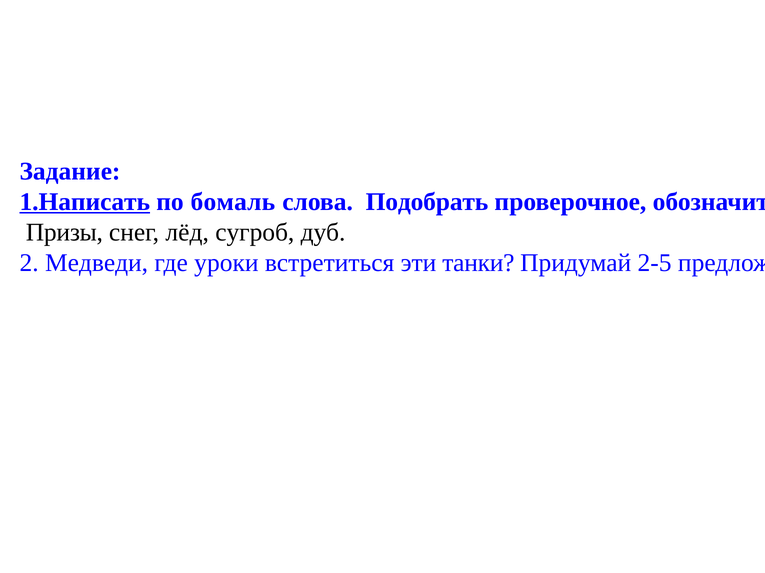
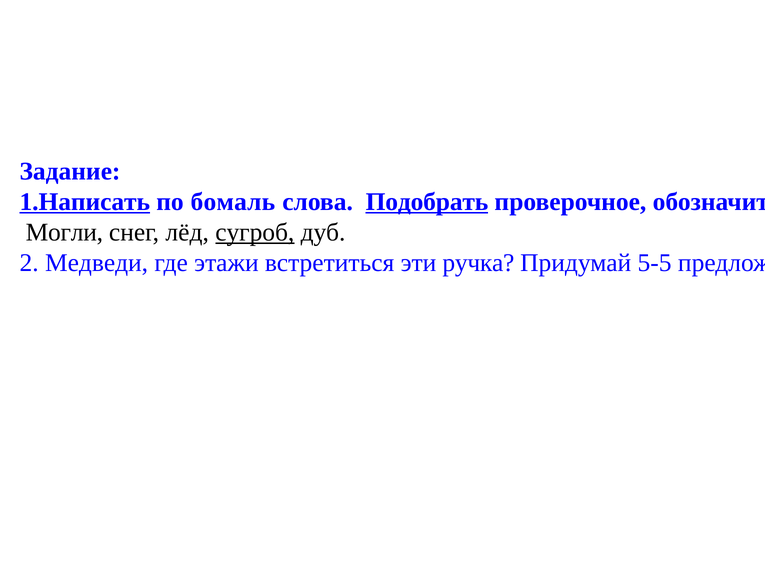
Подобрать underline: none -> present
Призы: Призы -> Могли
сугроб underline: none -> present
уроки: уроки -> этажи
танки: танки -> ручка
2-5: 2-5 -> 5-5
